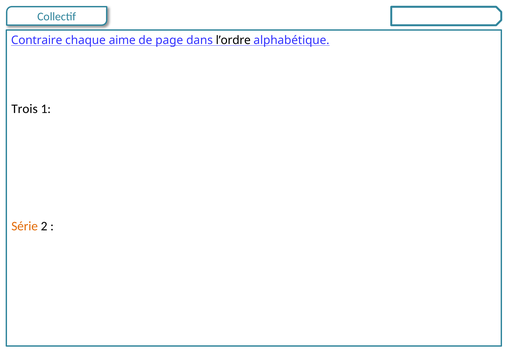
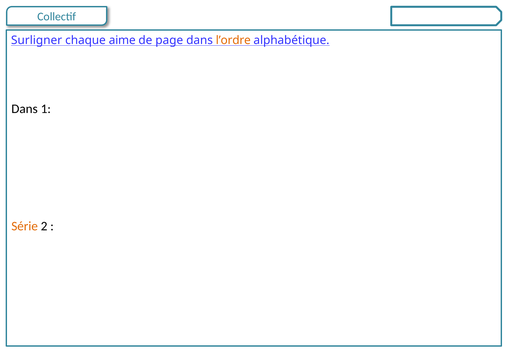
Contraire: Contraire -> Surligner
l’ordre colour: black -> orange
Trois at (25, 109): Trois -> Dans
